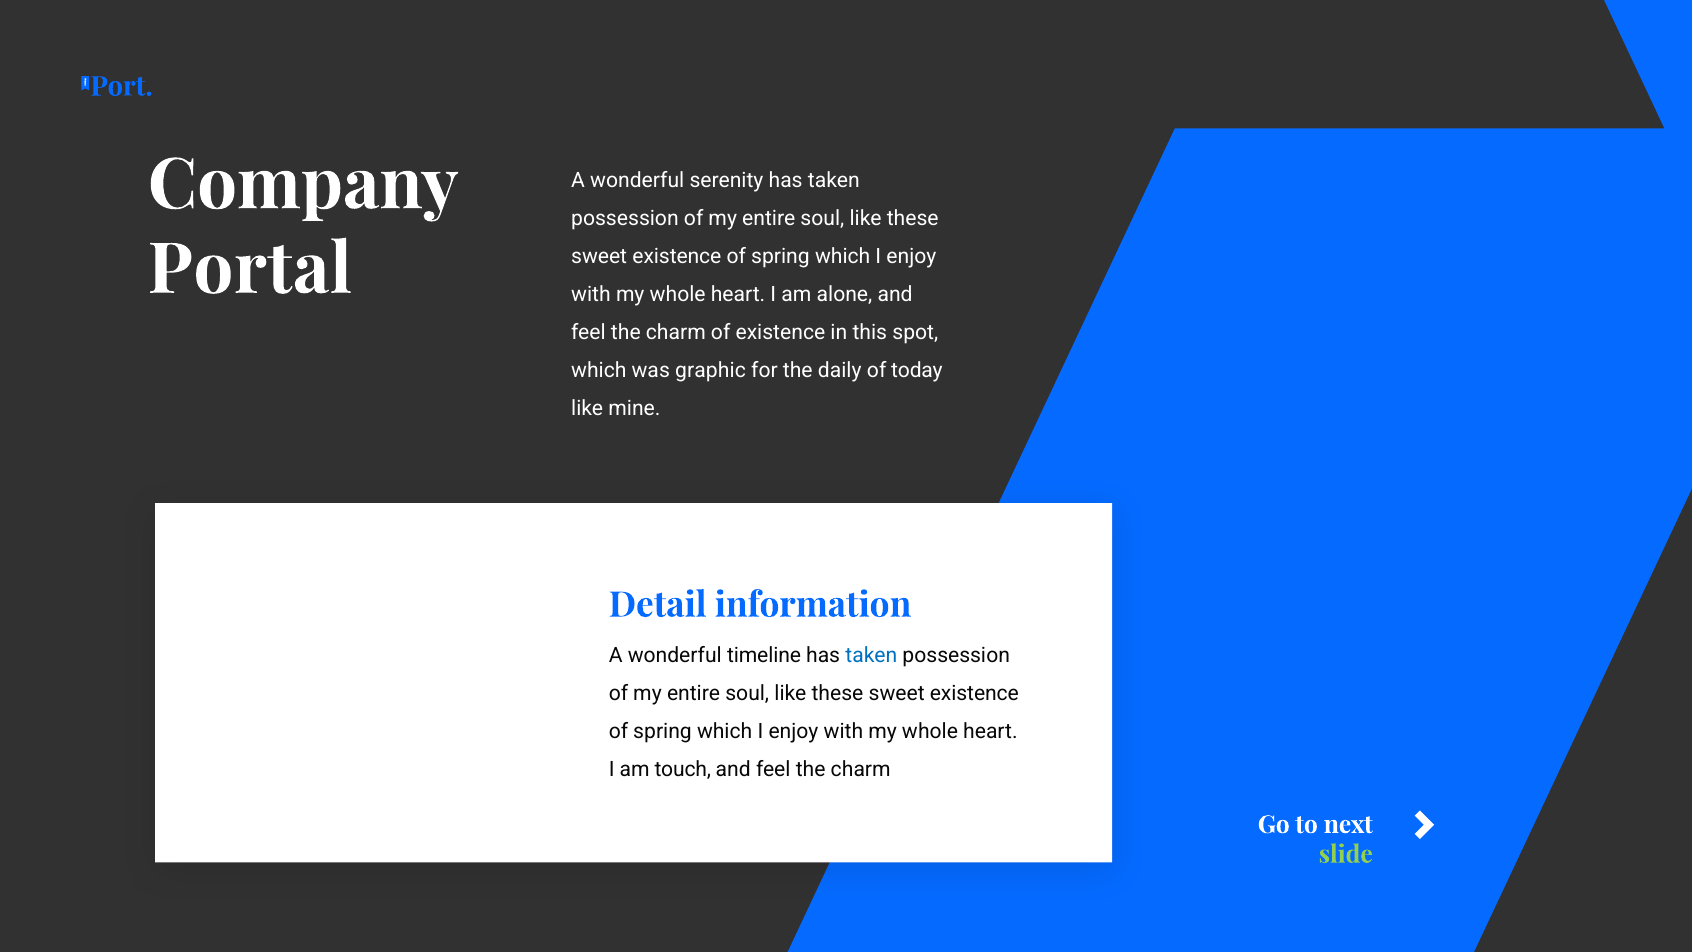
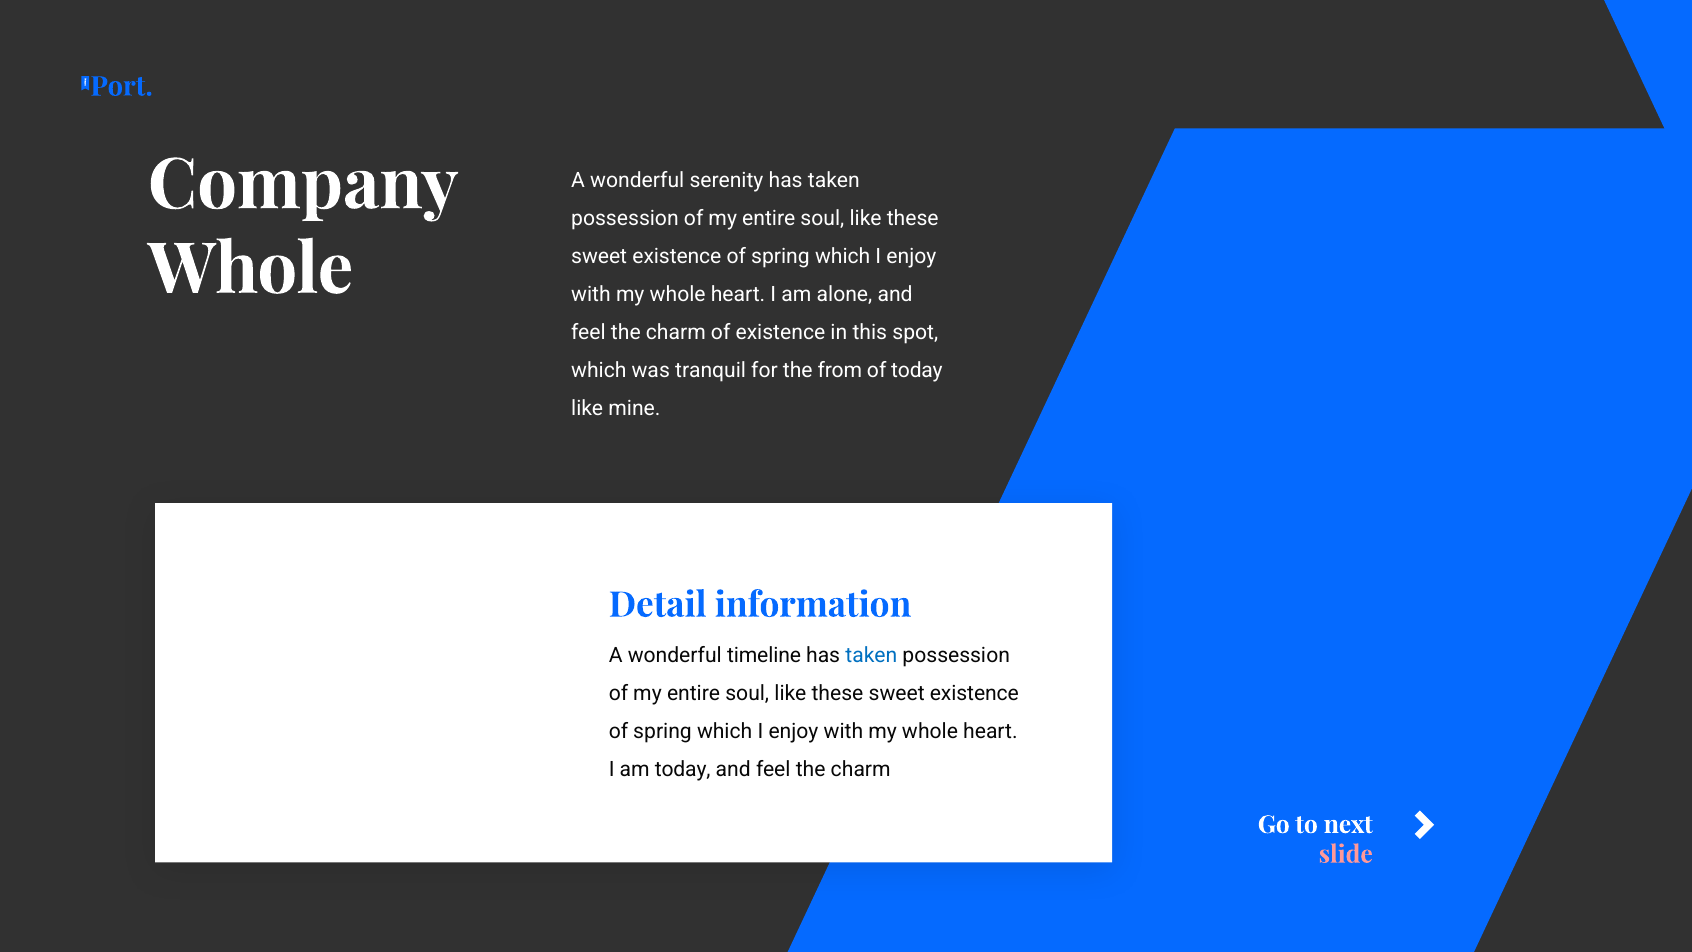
Portal at (250, 270): Portal -> Whole
graphic: graphic -> tranquil
daily: daily -> from
am touch: touch -> today
slide colour: light green -> pink
